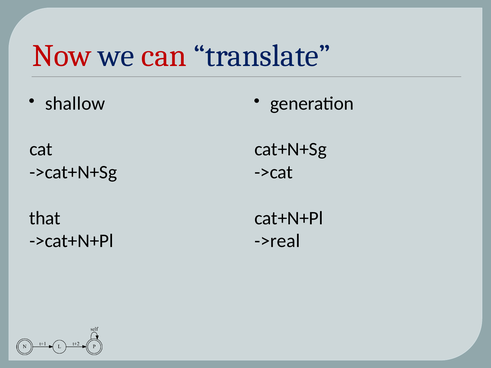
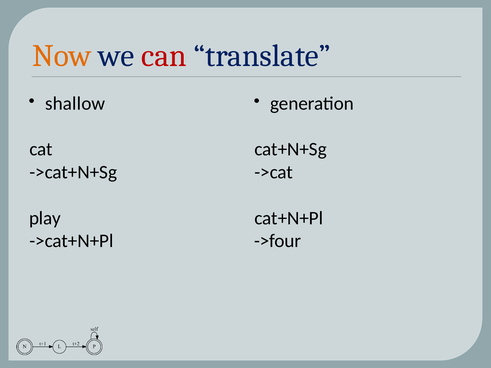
Now colour: red -> orange
that: that -> play
->real: ->real -> ->four
